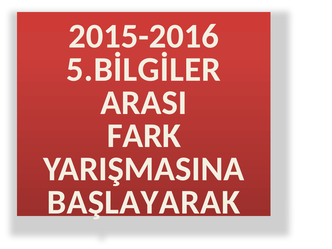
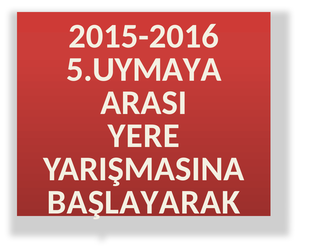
5.BİLGİLER: 5.BİLGİLER -> 5.UYMAYA
FARK: FARK -> YERE
